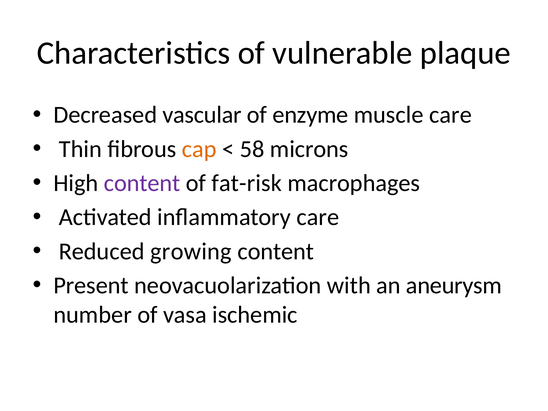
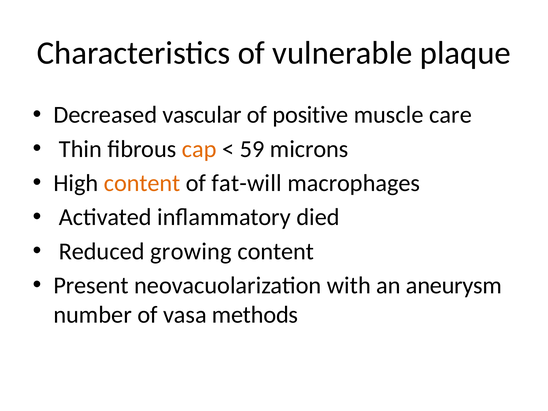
enzyme: enzyme -> positive
58: 58 -> 59
content at (142, 183) colour: purple -> orange
fat-risk: fat-risk -> fat-will
inflammatory care: care -> died
ischemic: ischemic -> methods
